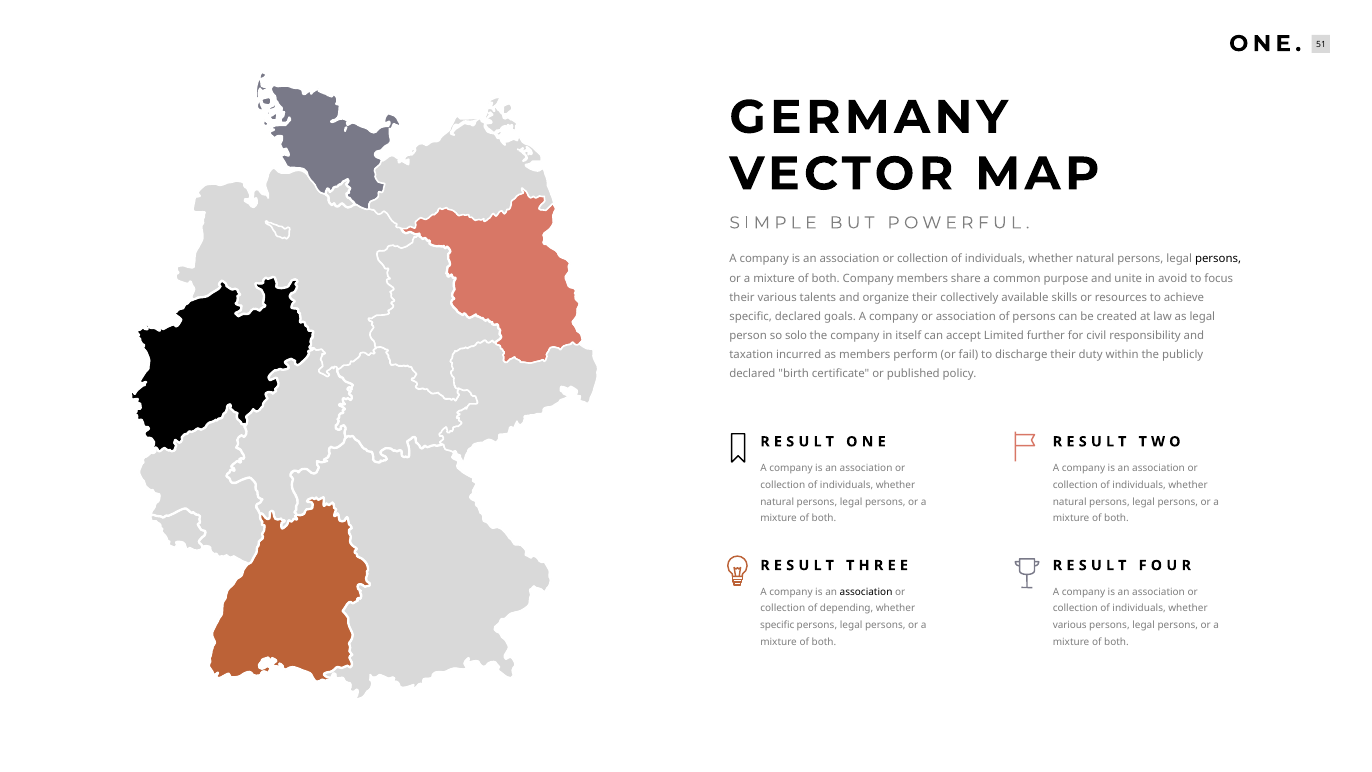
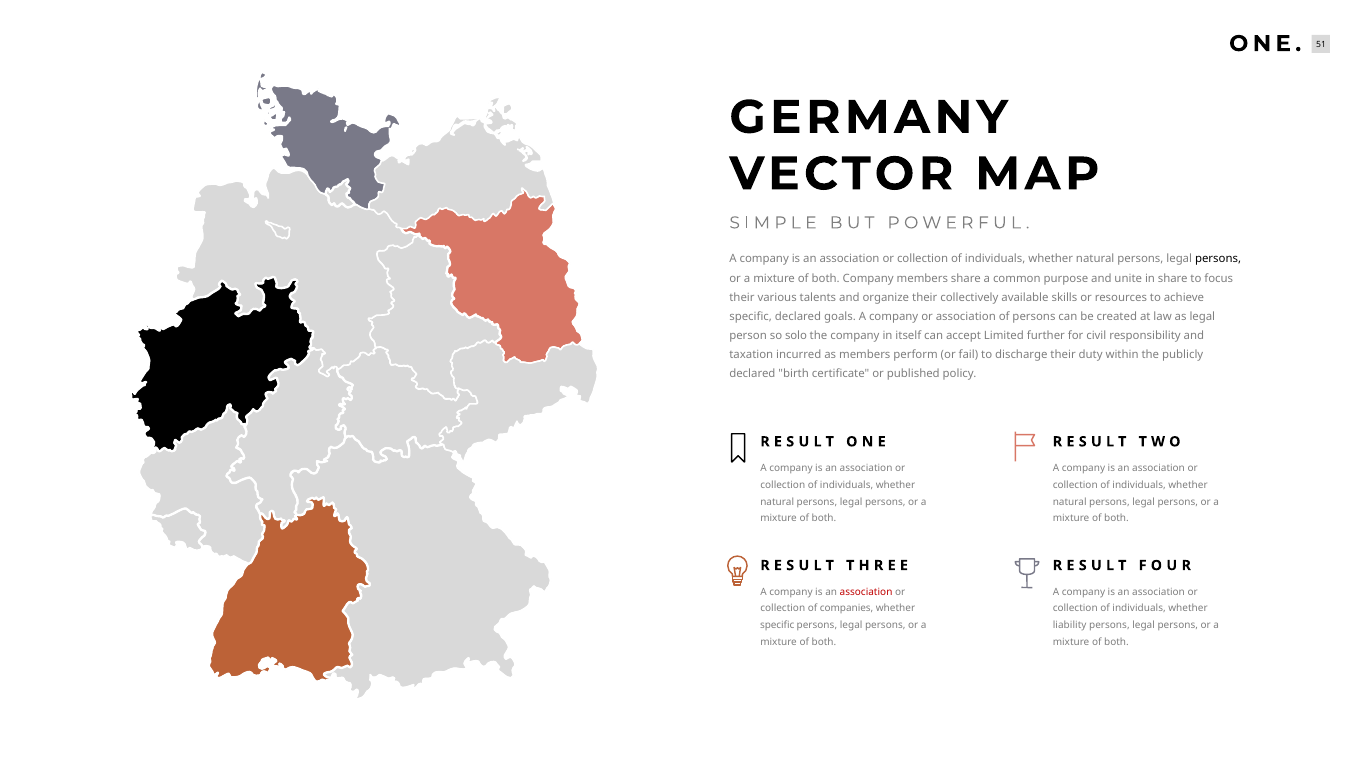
in avoid: avoid -> share
association at (866, 592) colour: black -> red
depending: depending -> companies
various at (1070, 625): various -> liability
